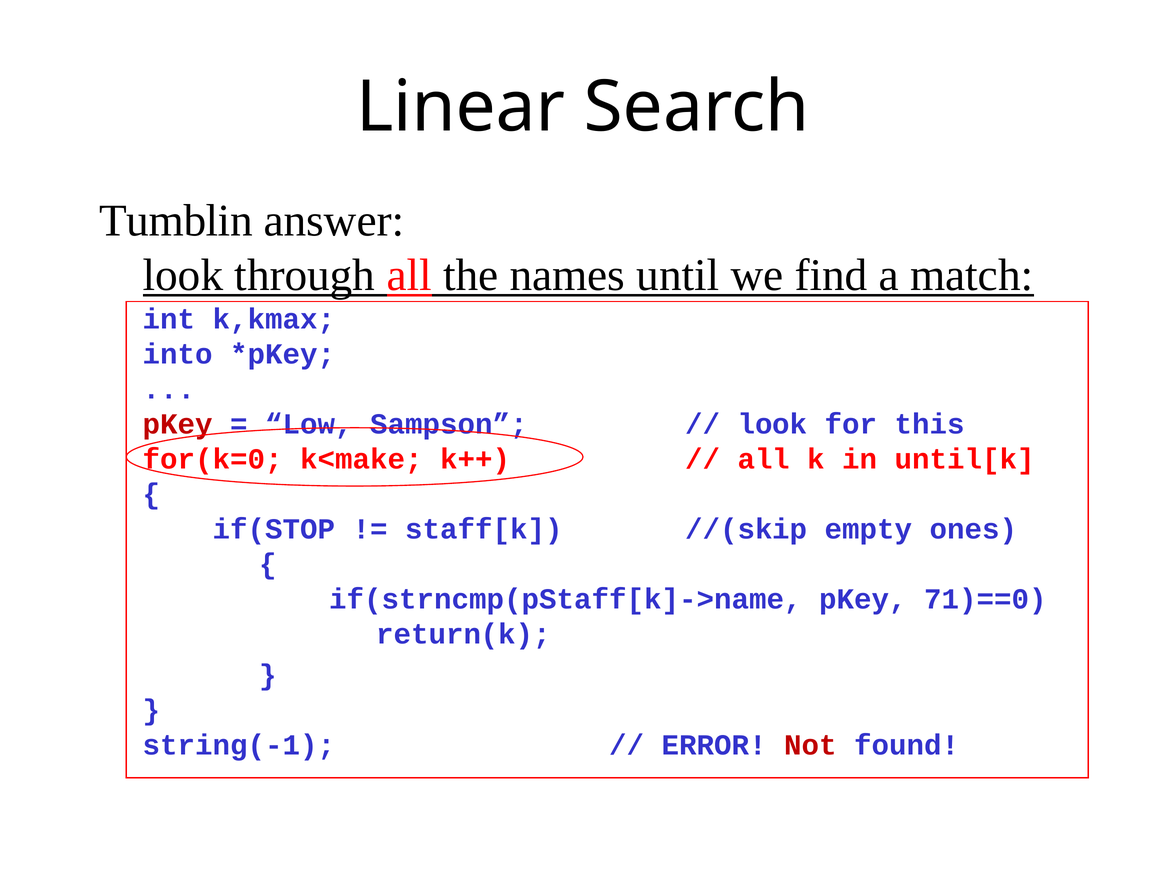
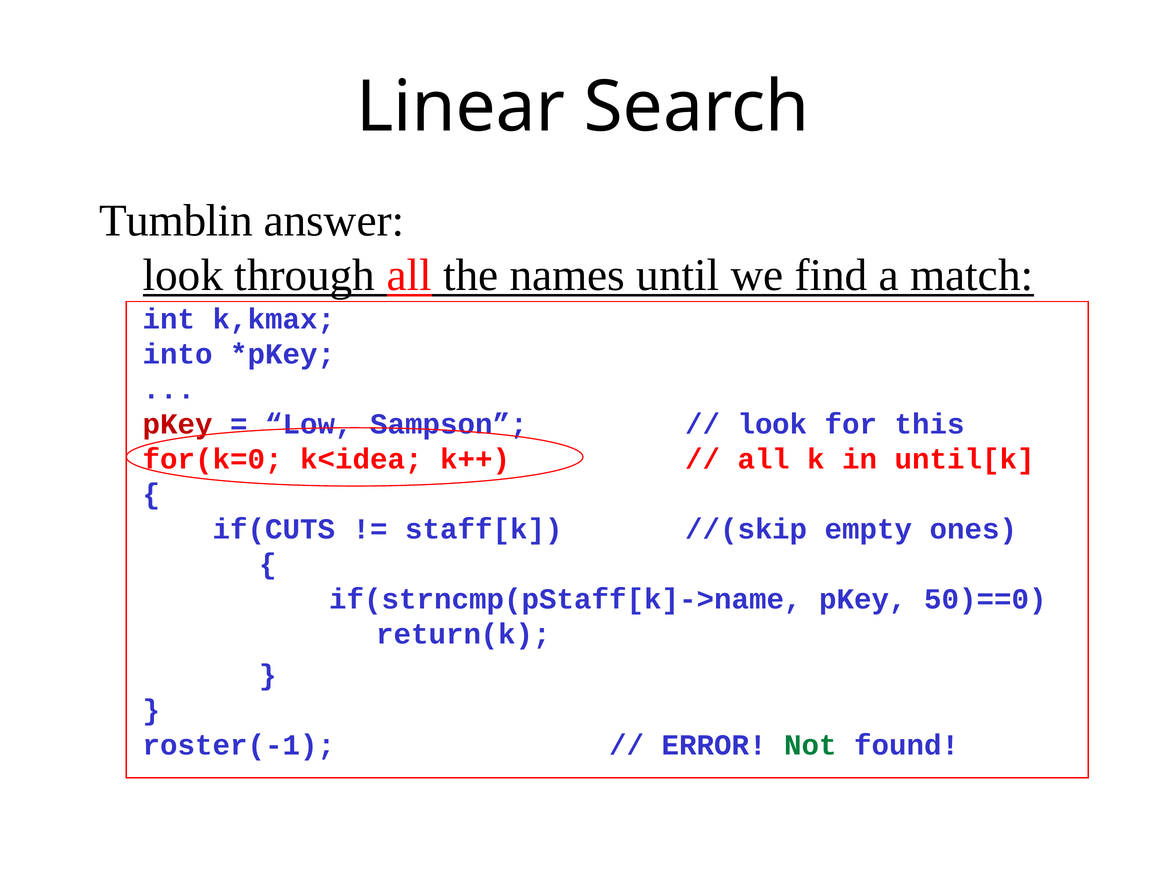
k<make: k<make -> k<idea
if(STOP: if(STOP -> if(CUTS
71)==0: 71)==0 -> 50)==0
string(-1: string(-1 -> roster(-1
Not colour: red -> green
